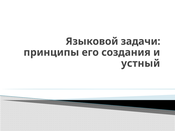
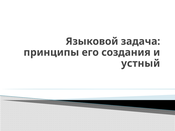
задачи: задачи -> задача
